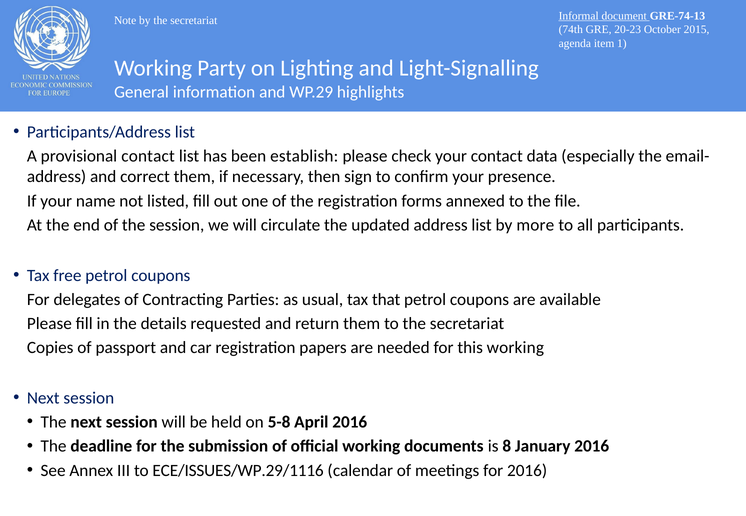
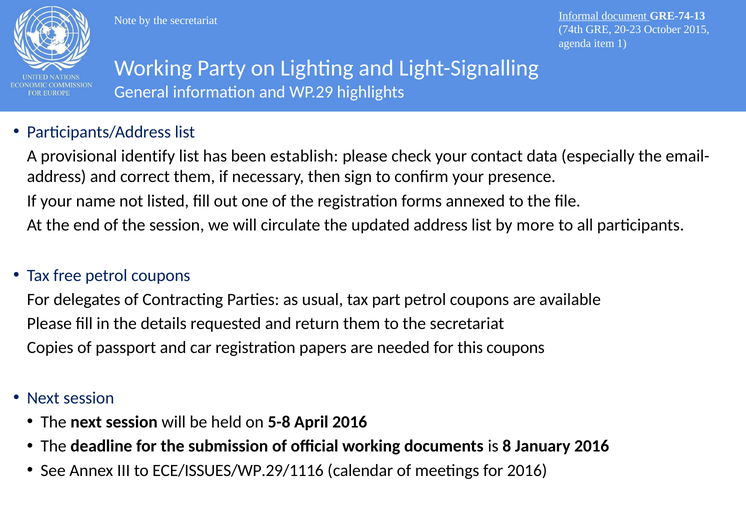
provisional contact: contact -> identify
that: that -> part
this working: working -> coupons
